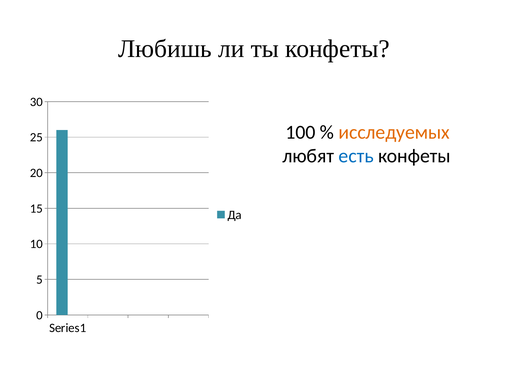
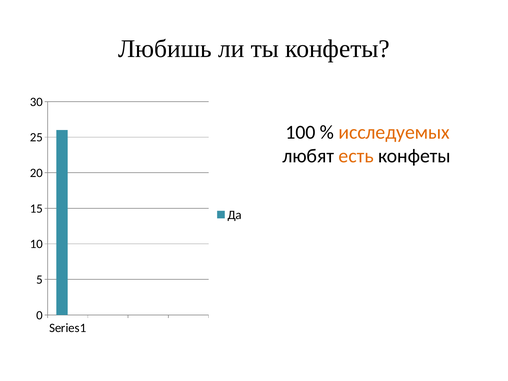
есть colour: blue -> orange
